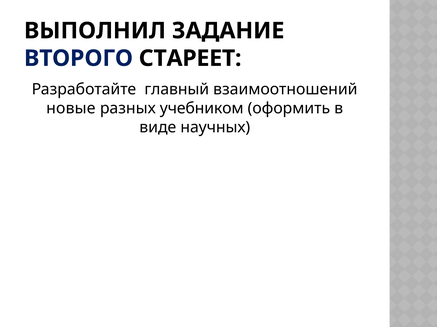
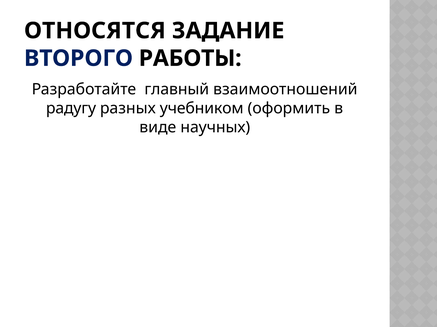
ВЫПОЛНИЛ: ВЫПОЛНИЛ -> ОТНОСЯТСЯ
СТАРЕЕТ: СТАРЕЕТ -> РАБОТЫ
новые: новые -> радугу
